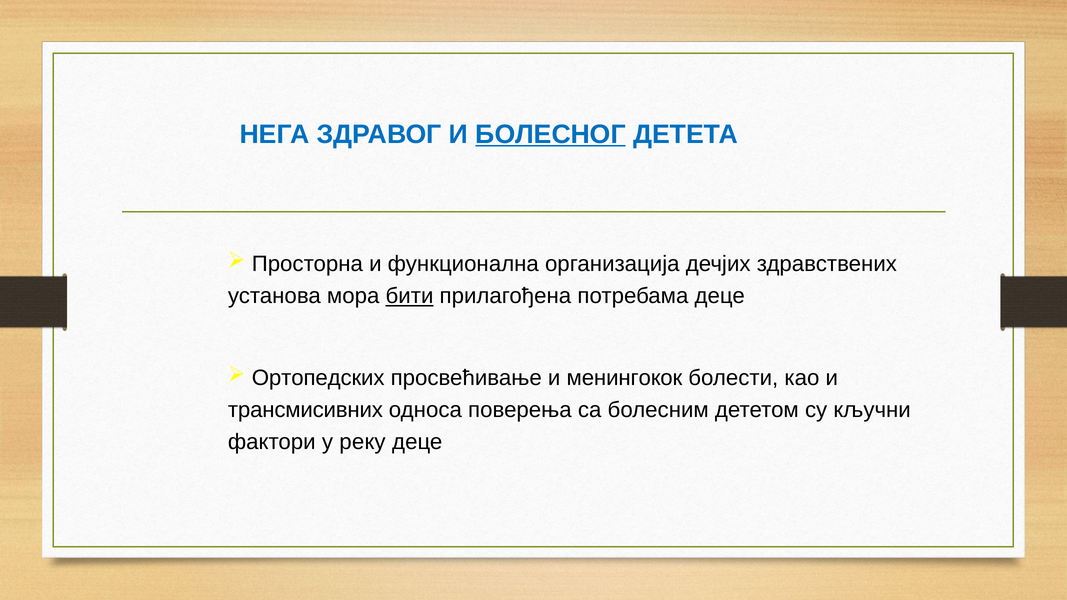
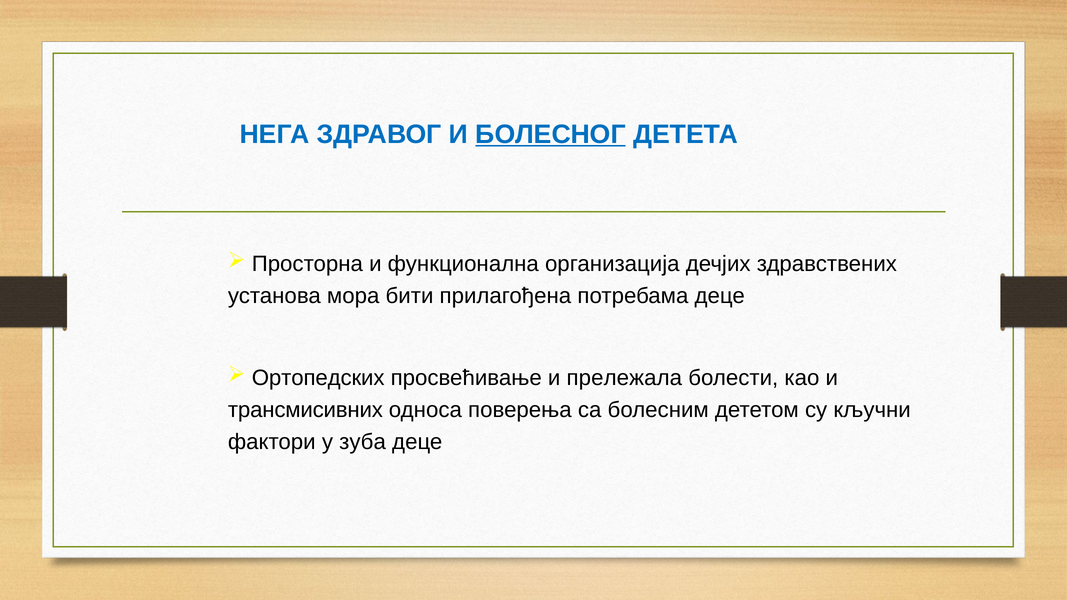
бити underline: present -> none
менингокок: менингокок -> прележала
реку: реку -> зуба
